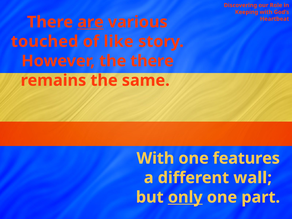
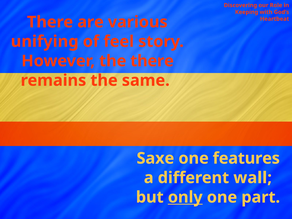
are underline: present -> none
touched: touched -> unifying
like: like -> feel
With at (155, 158): With -> Saxe
